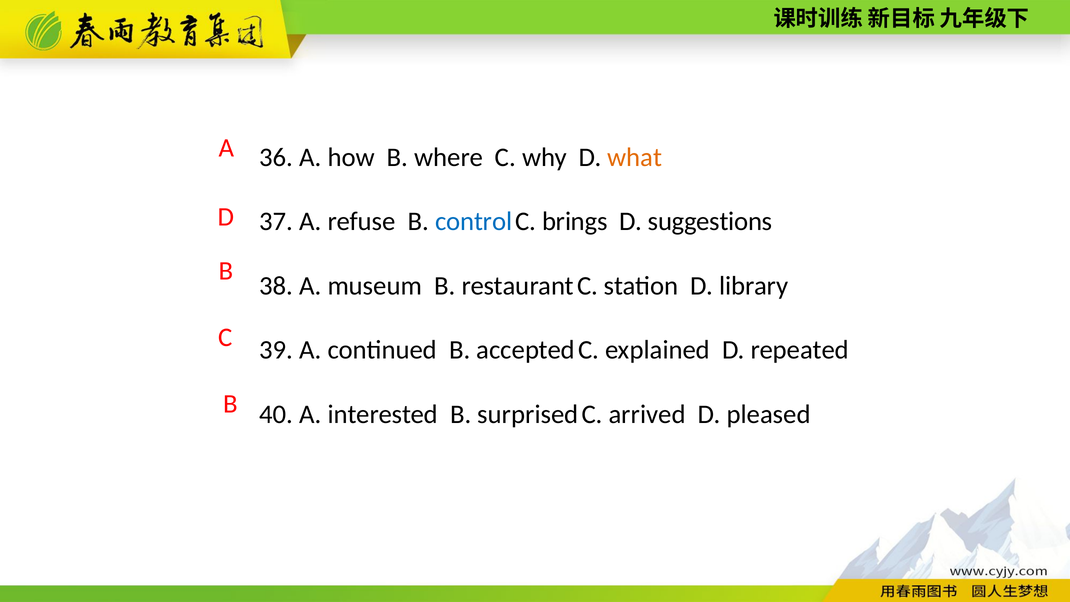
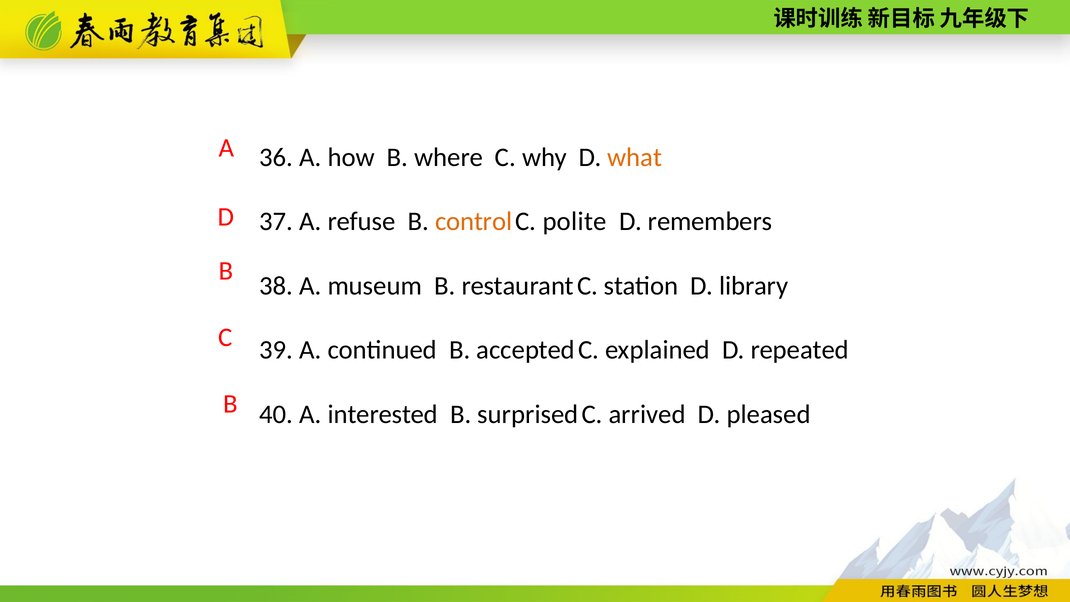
control colour: blue -> orange
brings: brings -> polite
suggestions: suggestions -> remembers
